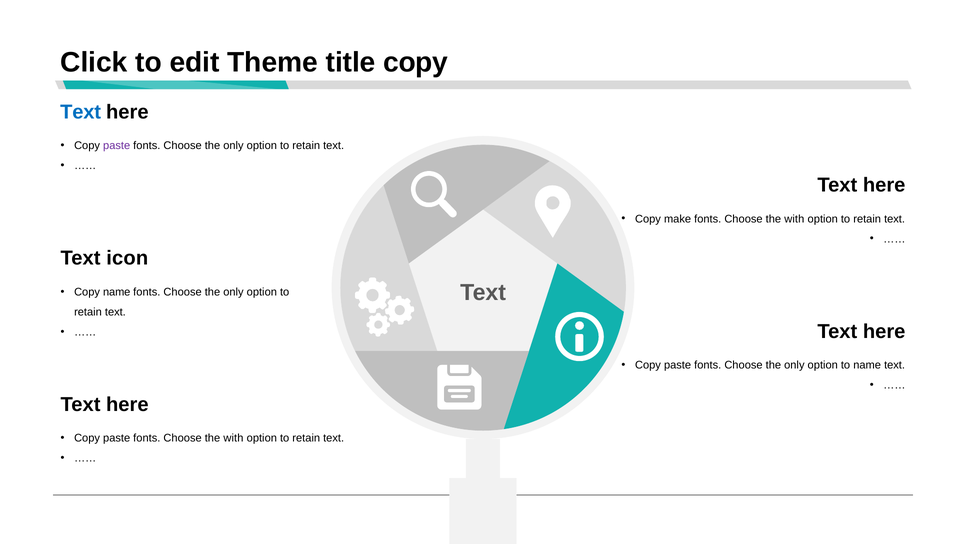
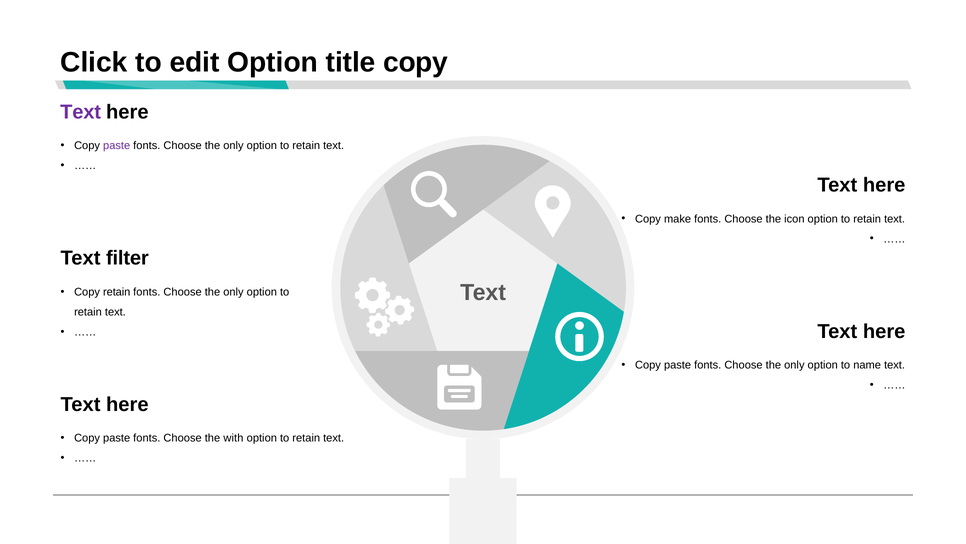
edit Theme: Theme -> Option
Text at (81, 112) colour: blue -> purple
with at (794, 219): with -> icon
icon: icon -> filter
Copy name: name -> retain
